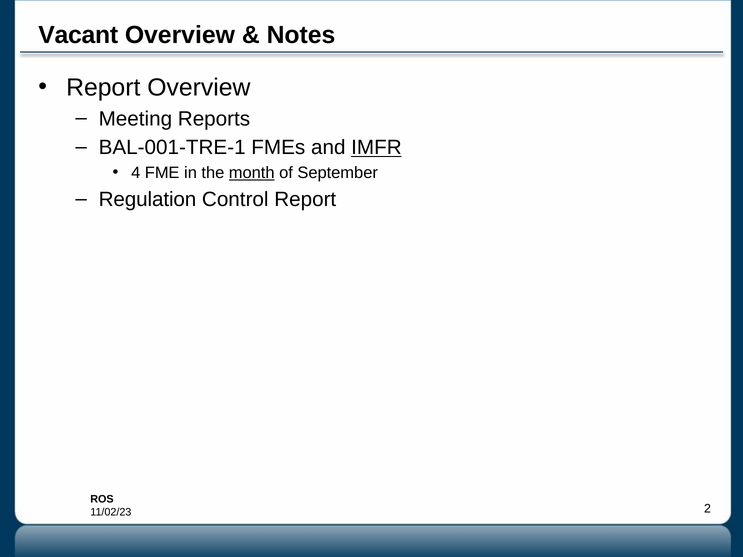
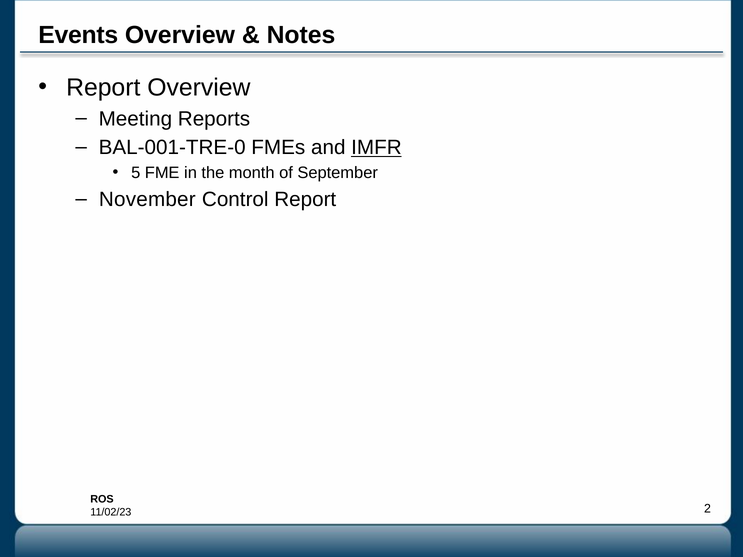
Vacant: Vacant -> Events
BAL-001-TRE-1: BAL-001-TRE-1 -> BAL-001-TRE-0
4: 4 -> 5
month underline: present -> none
Regulation: Regulation -> November
